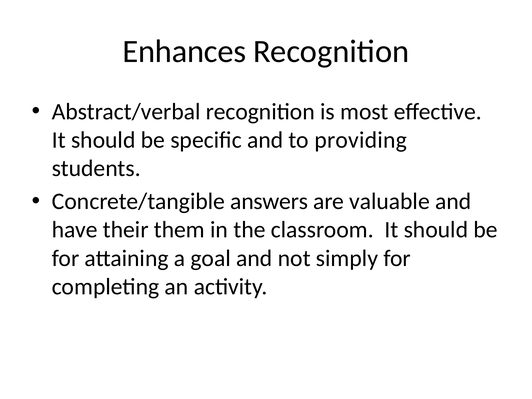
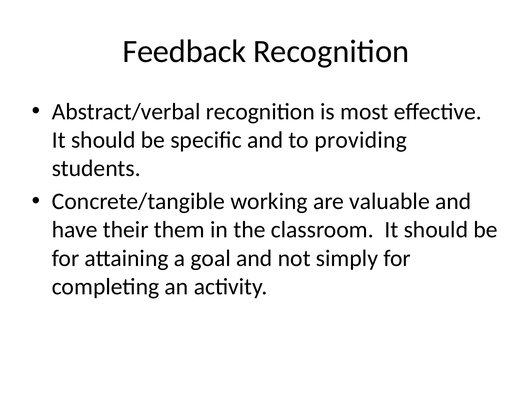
Enhances: Enhances -> Feedback
answers: answers -> working
